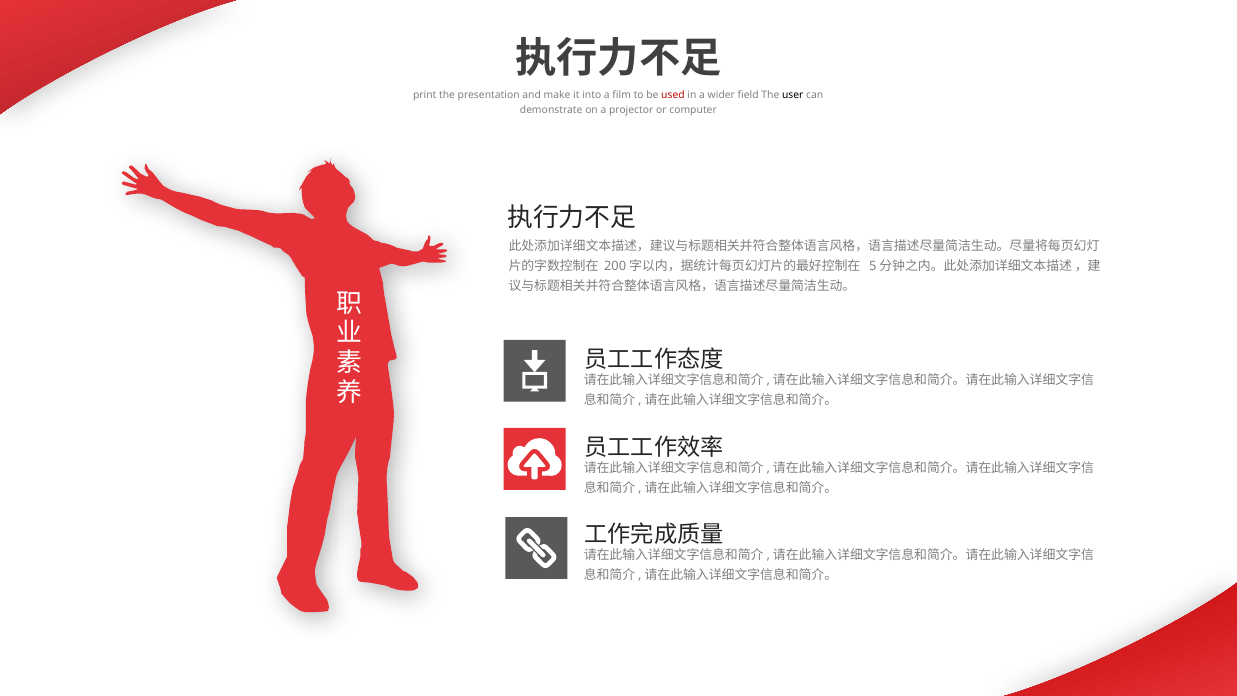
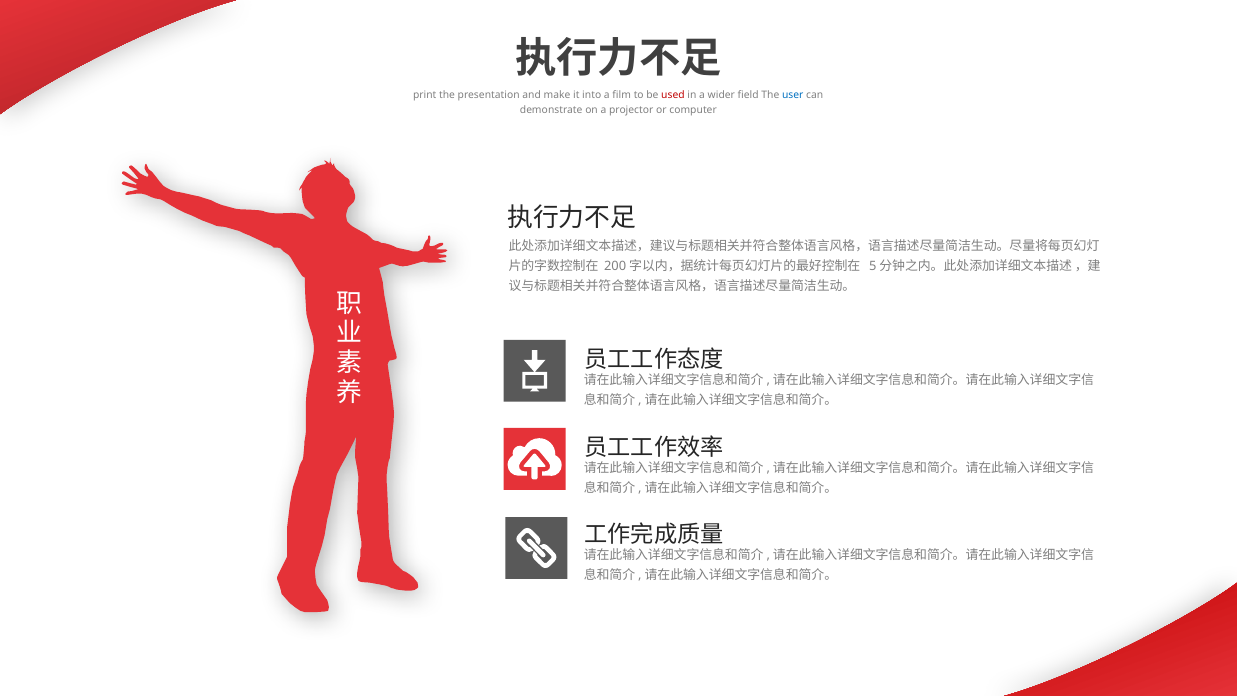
user colour: black -> blue
